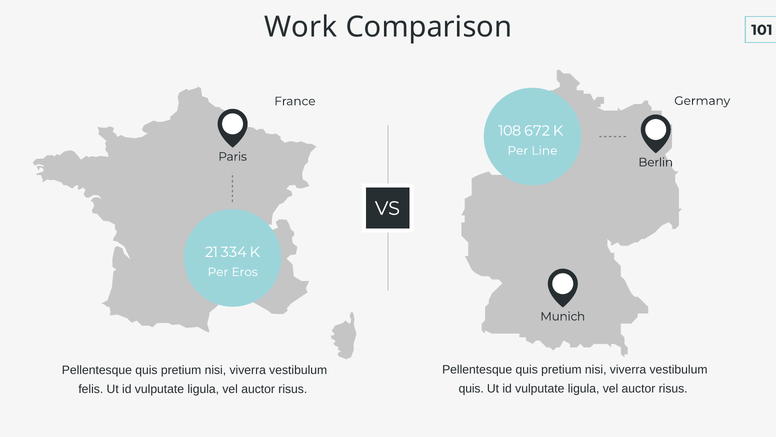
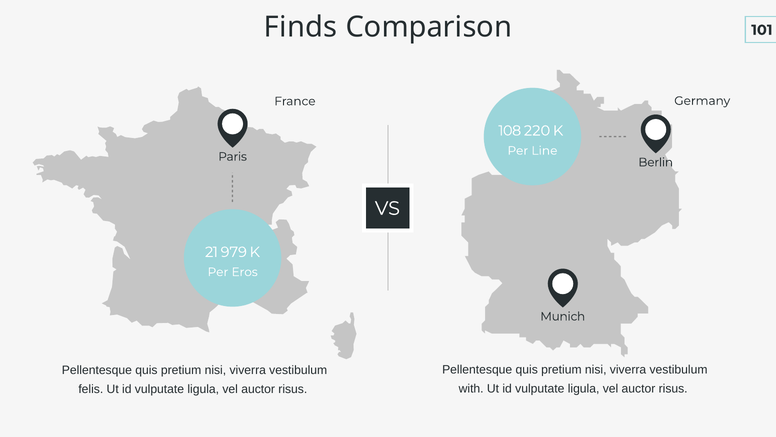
Work: Work -> Finds
672: 672 -> 220
334: 334 -> 979
quis at (471, 388): quis -> with
